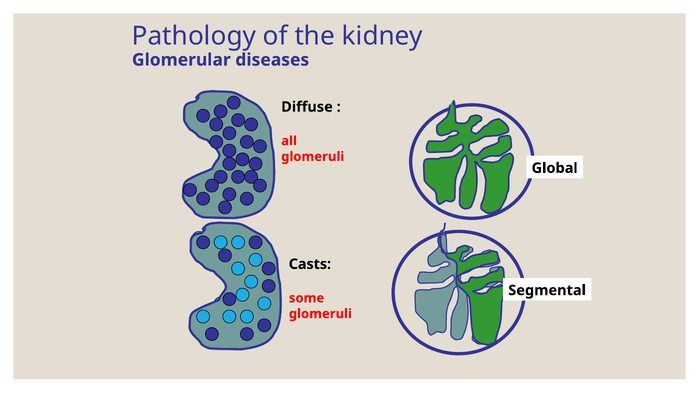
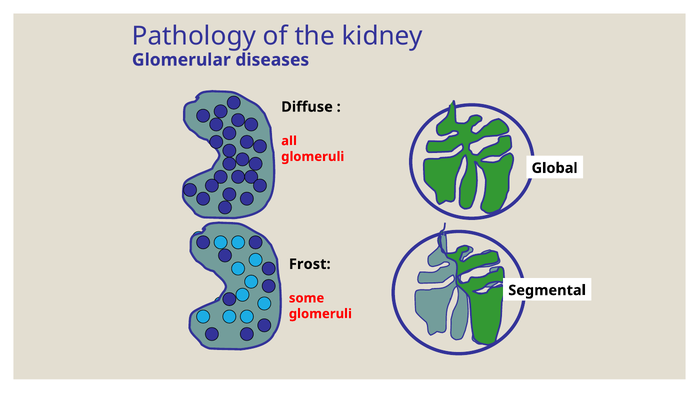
Casts: Casts -> Frost
